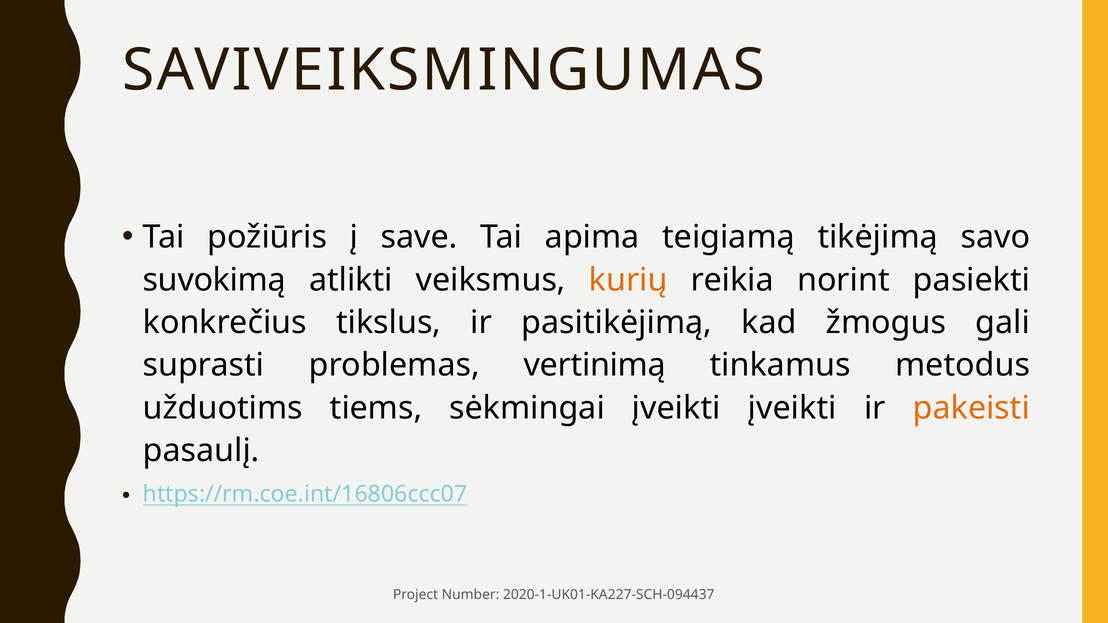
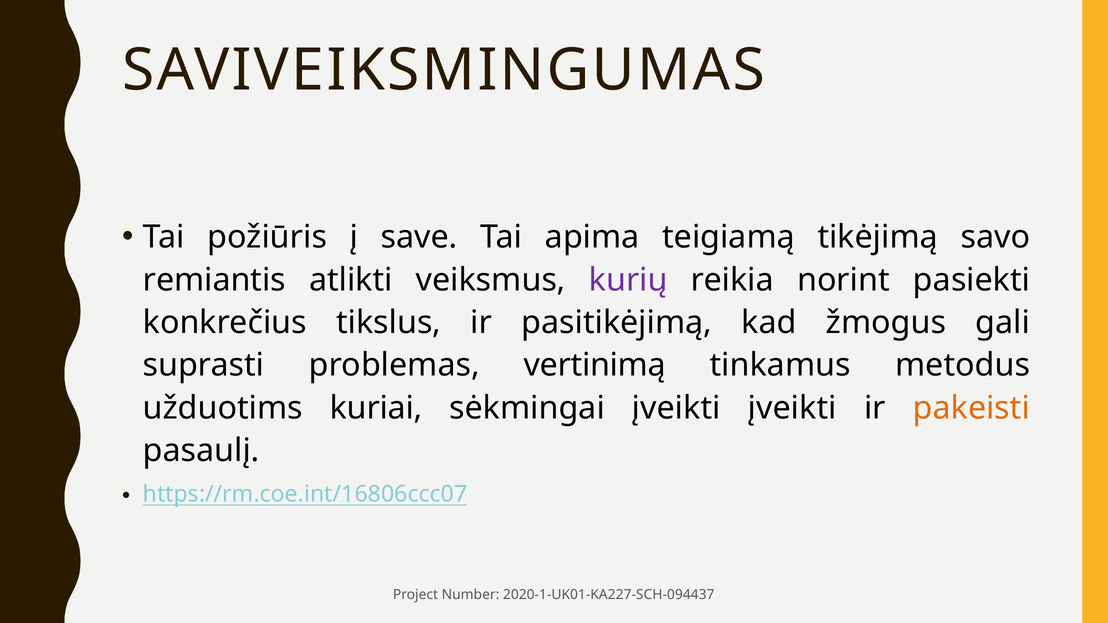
suvokimą: suvokimą -> remiantis
kurių colour: orange -> purple
tiems: tiems -> kuriai
